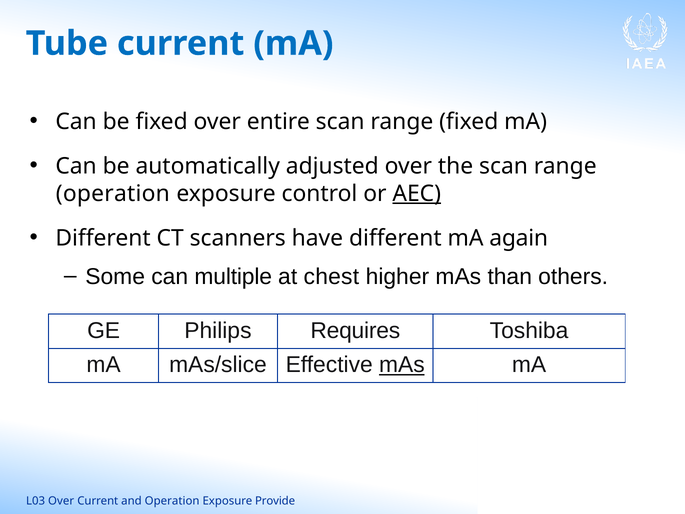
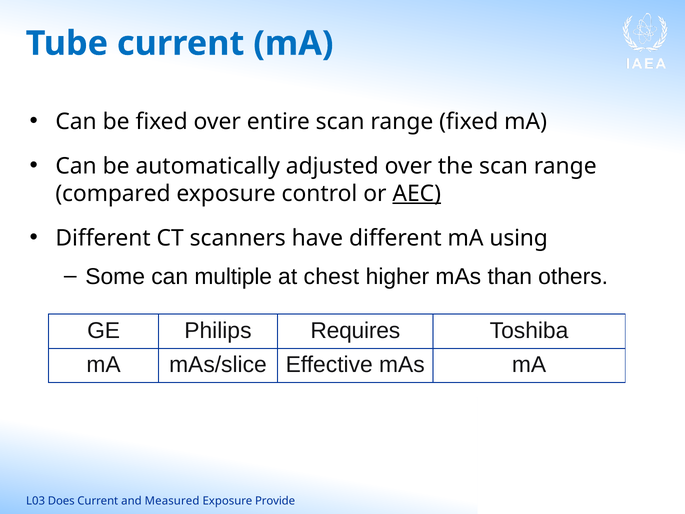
operation at (113, 193): operation -> compared
again: again -> using
mAs at (402, 365) underline: present -> none
Over at (61, 501): Over -> Does
Operation at (172, 501): Operation -> Measured
